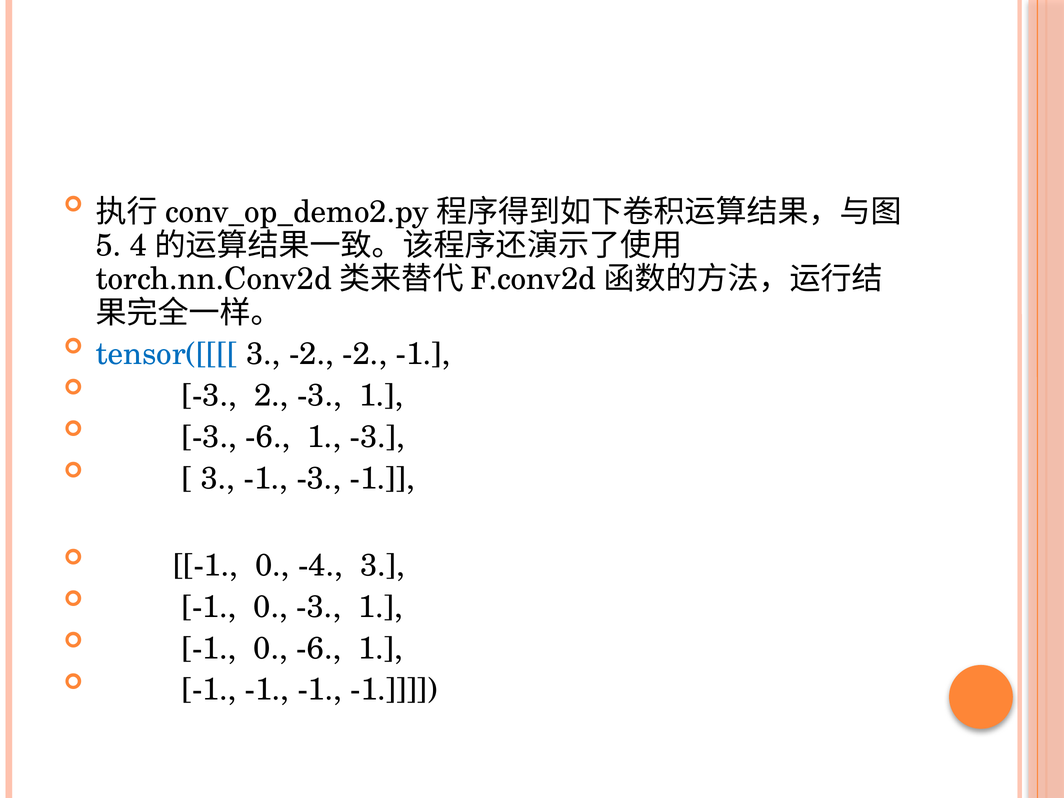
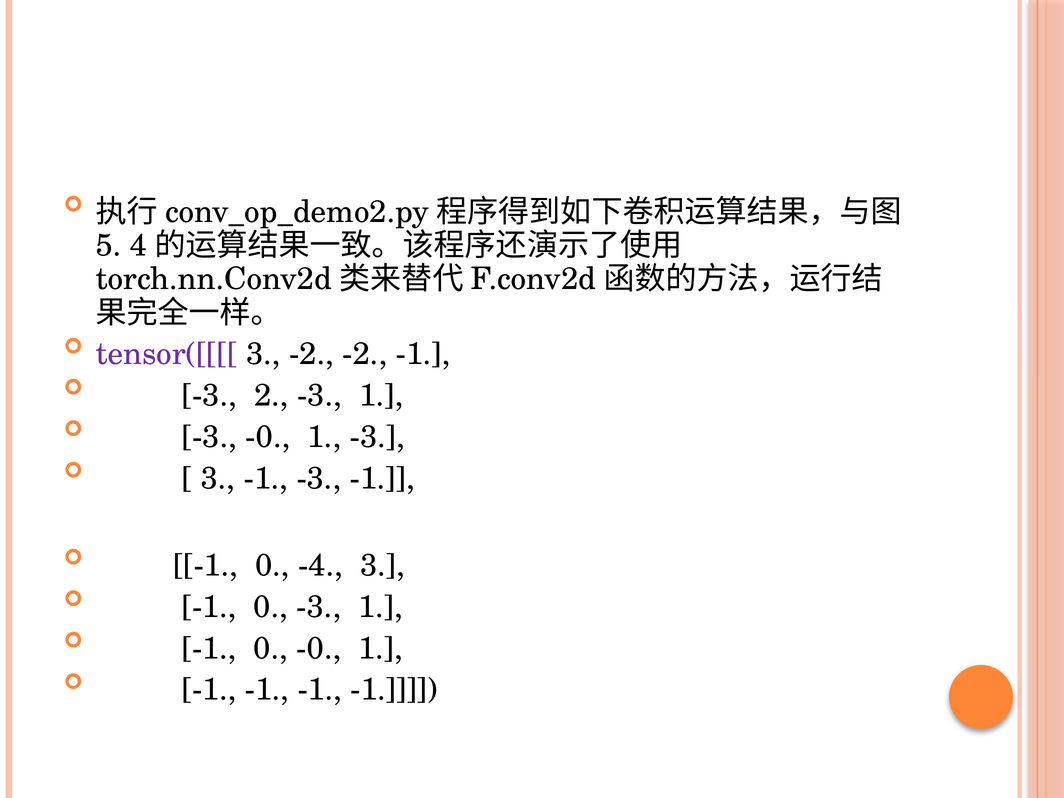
tensor([[[[ colour: blue -> purple
-3 -6: -6 -> -0
0 -6: -6 -> -0
